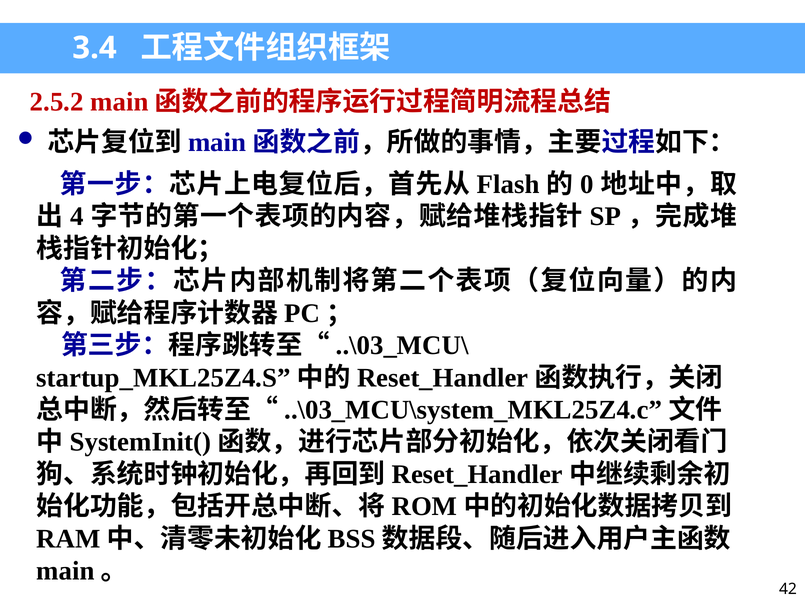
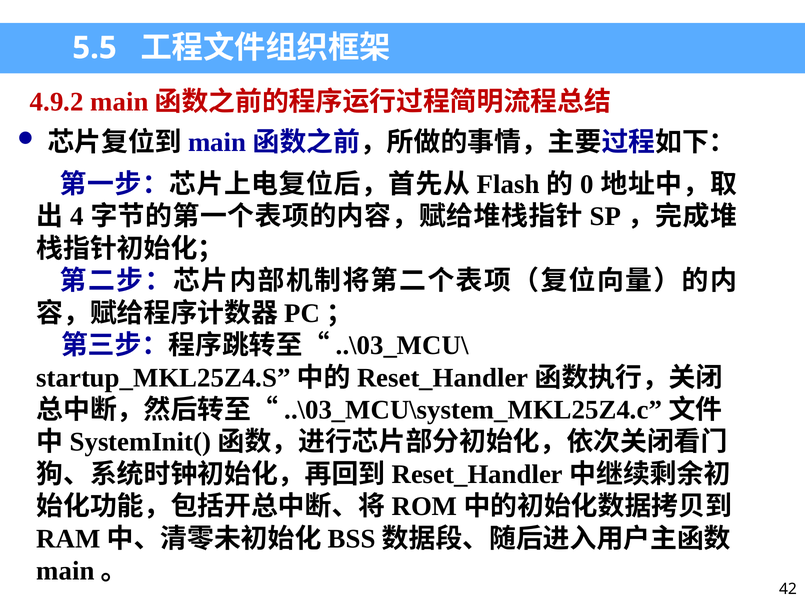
3.4: 3.4 -> 5.5
2.5.2: 2.5.2 -> 4.9.2
